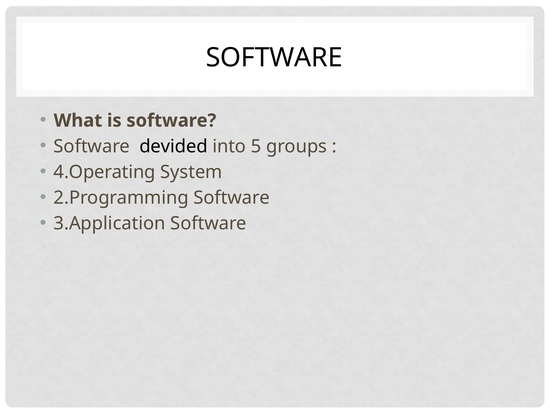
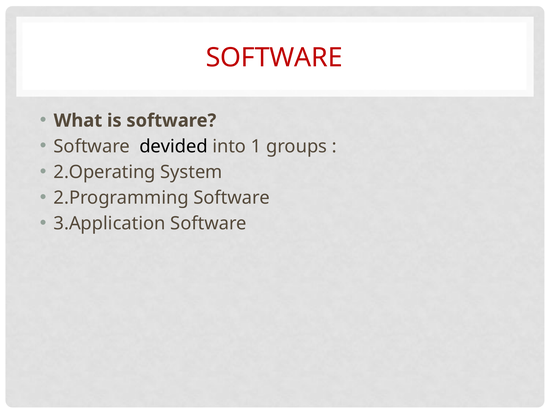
SOFTWARE at (274, 58) colour: black -> red
5: 5 -> 1
4.Operating: 4.Operating -> 2.Operating
